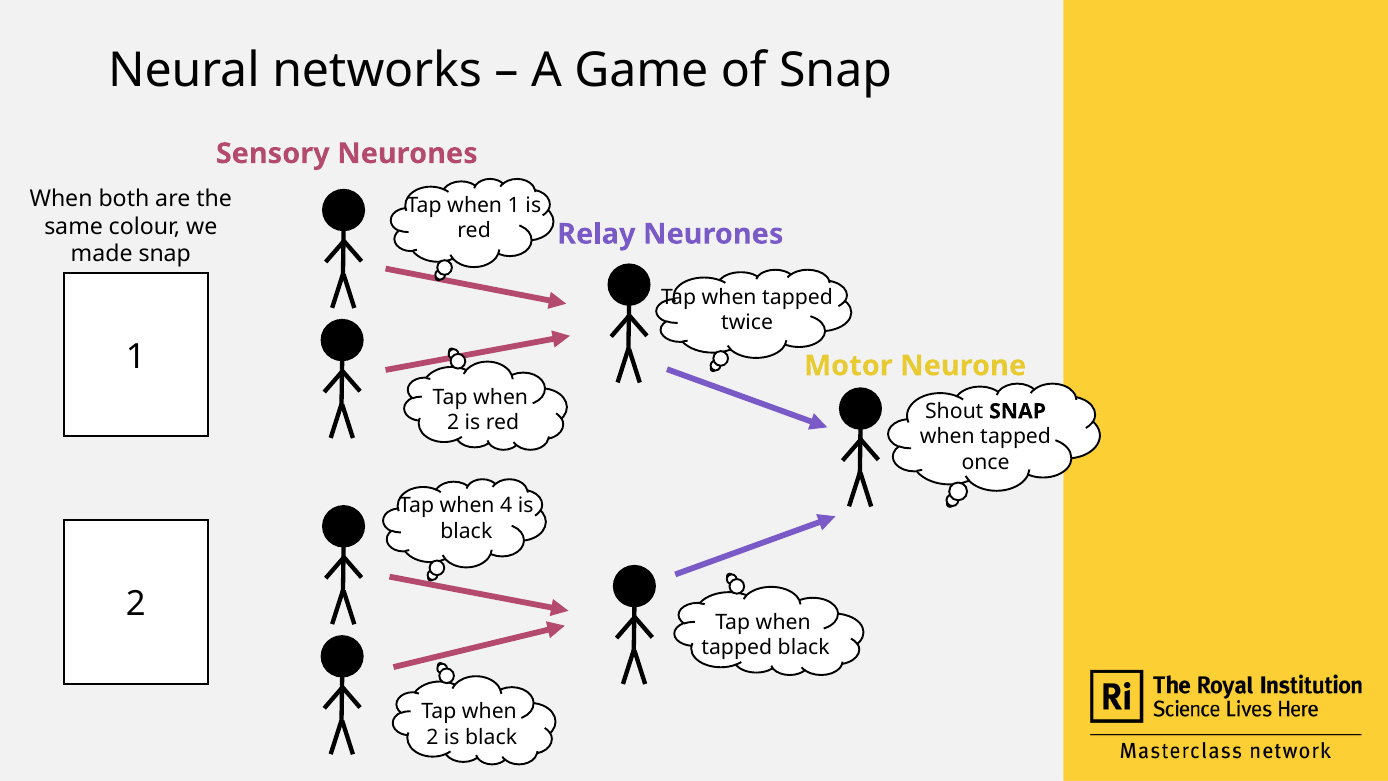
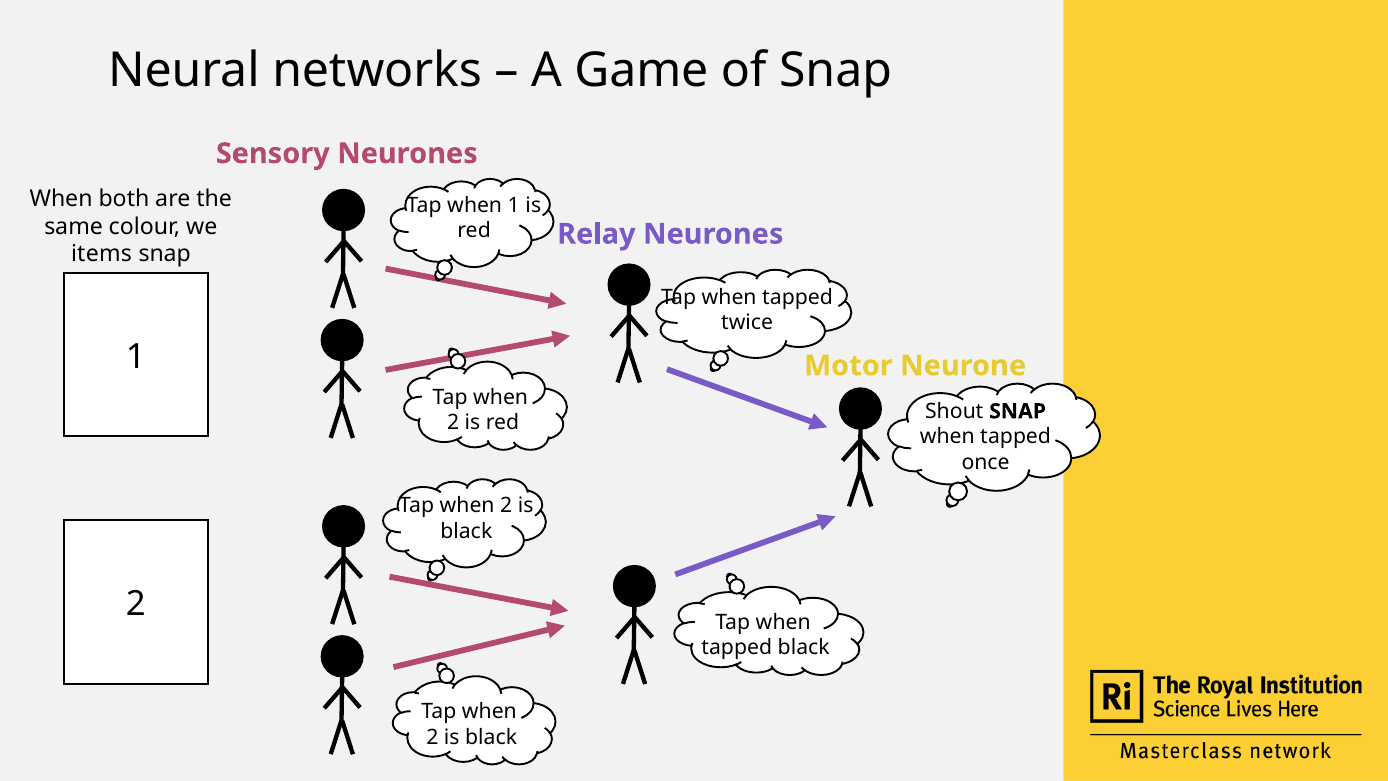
made: made -> items
4 at (506, 506): 4 -> 2
